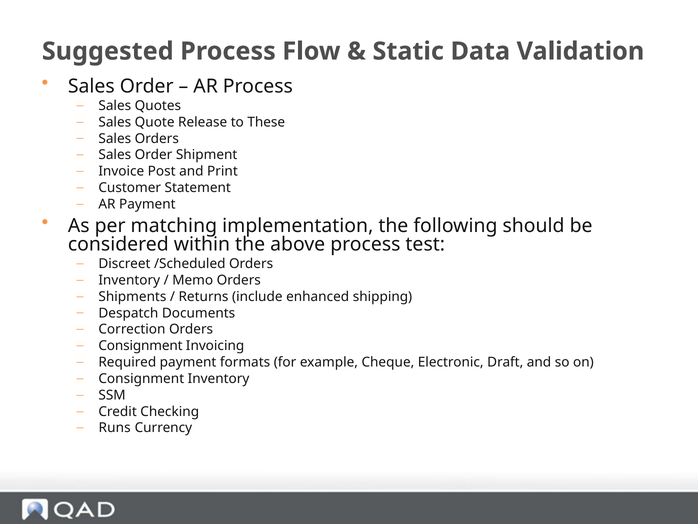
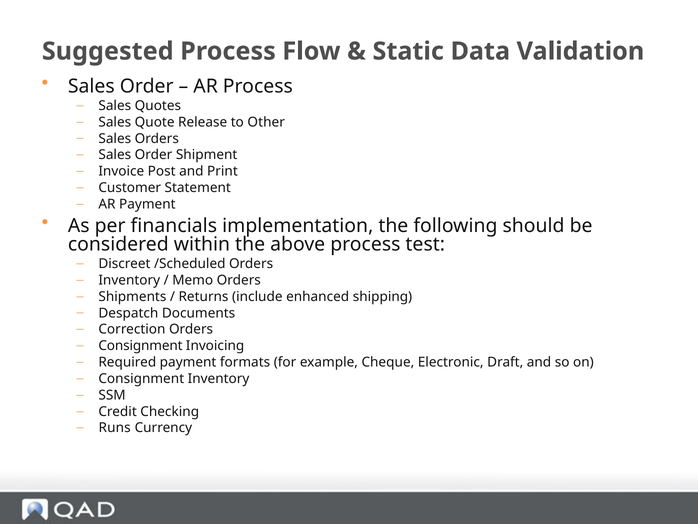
These: These -> Other
matching: matching -> financials
